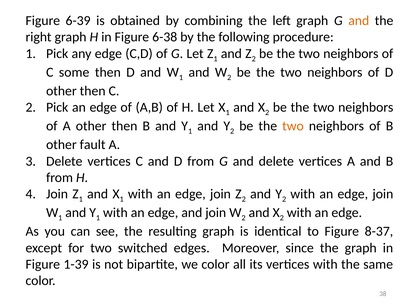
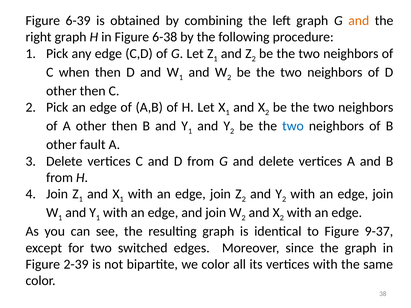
some: some -> when
two at (293, 126) colour: orange -> blue
8-37: 8-37 -> 9-37
1-39: 1-39 -> 2-39
